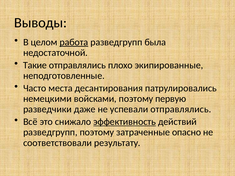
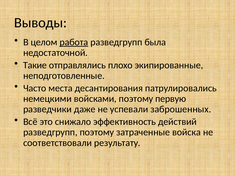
успевали отправлялись: отправлялись -> заброшенных
эффективность underline: present -> none
опасно: опасно -> войска
